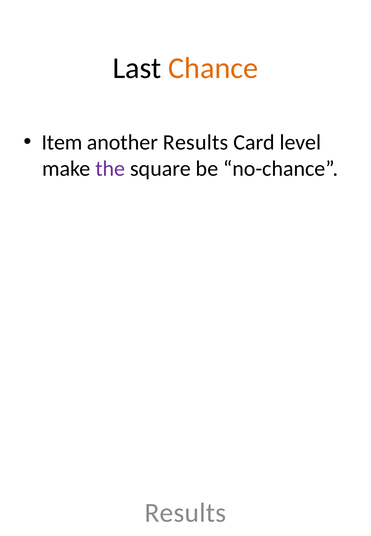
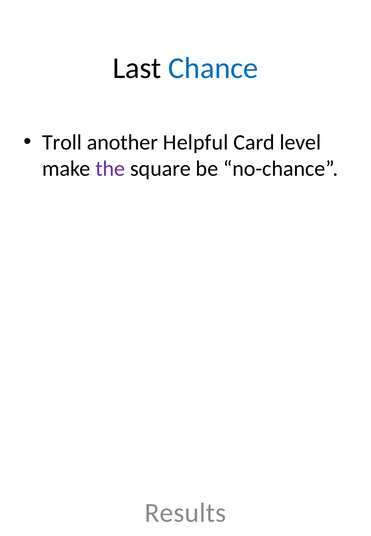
Chance colour: orange -> blue
Item: Item -> Troll
another Results: Results -> Helpful
